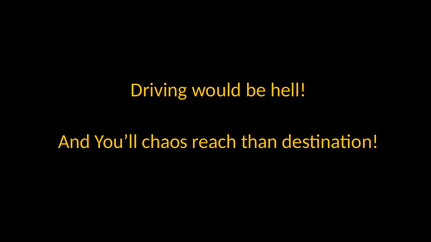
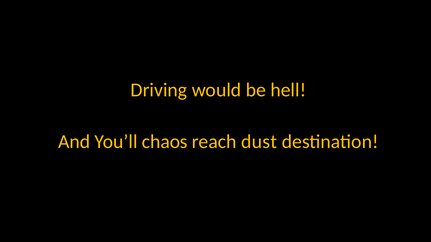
than: than -> dust
